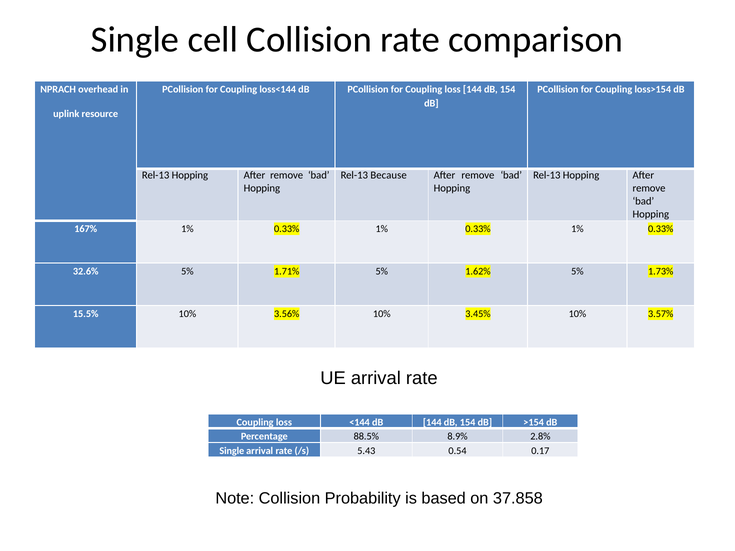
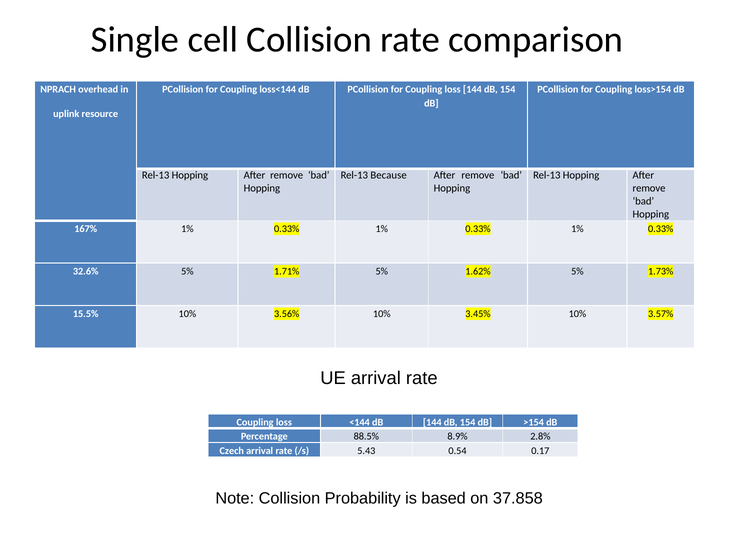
Single at (232, 451): Single -> Czech
